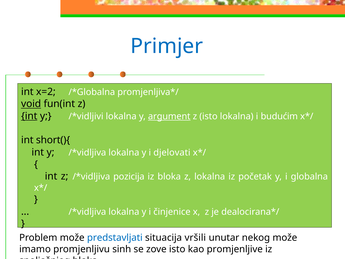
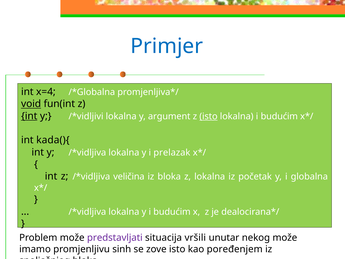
x=2: x=2 -> x=4
argument underline: present -> none
isto at (208, 116) underline: none -> present
short(){: short(){ -> kada(){
djelovati: djelovati -> prelazak
pozicija: pozicija -> veličina
y i činjenice: činjenice -> budućim
predstavljati colour: blue -> purple
promjenljive: promjenljive -> poređenjem
